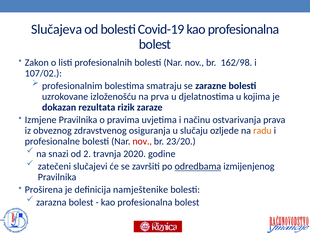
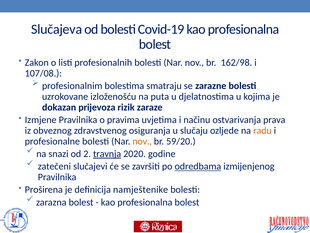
107/02: 107/02 -> 107/08
prva: prva -> puta
rezultata: rezultata -> prijevoza
nov at (142, 141) colour: red -> orange
23/20: 23/20 -> 59/20
travnja underline: none -> present
